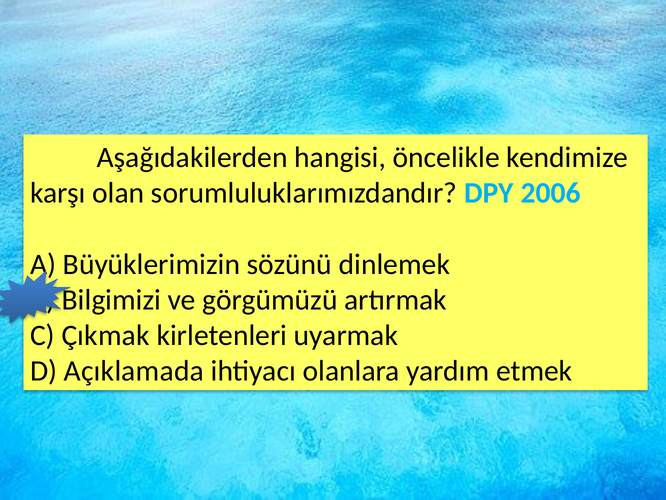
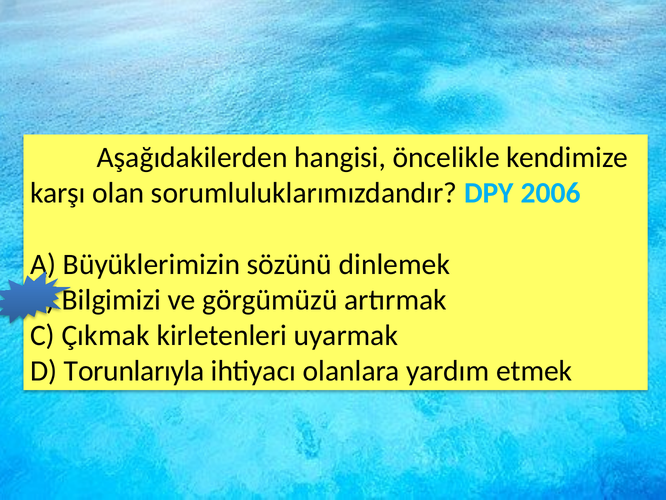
Açıklamada: Açıklamada -> Torunlarıyla
